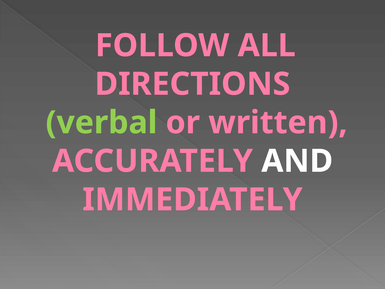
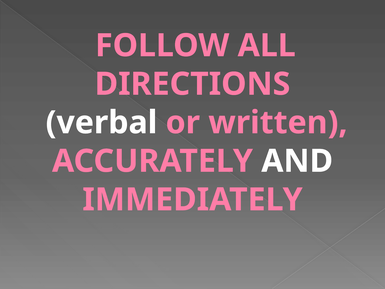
verbal colour: light green -> white
